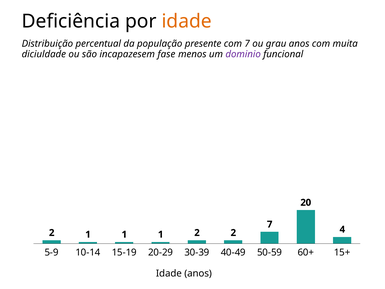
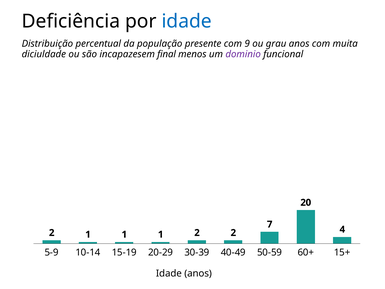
idade at (187, 21) colour: orange -> blue
com 7: 7 -> 9
fase: fase -> final
